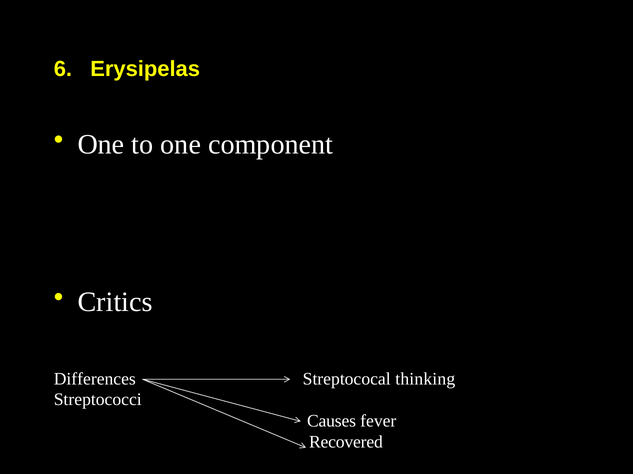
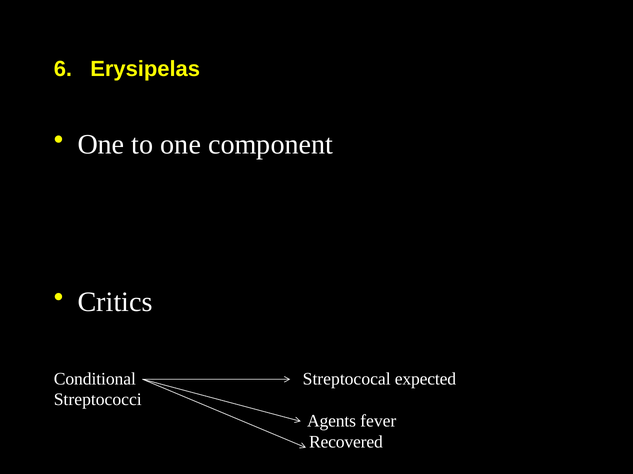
Differences: Differences -> Conditional
thinking: thinking -> expected
Causes: Causes -> Agents
